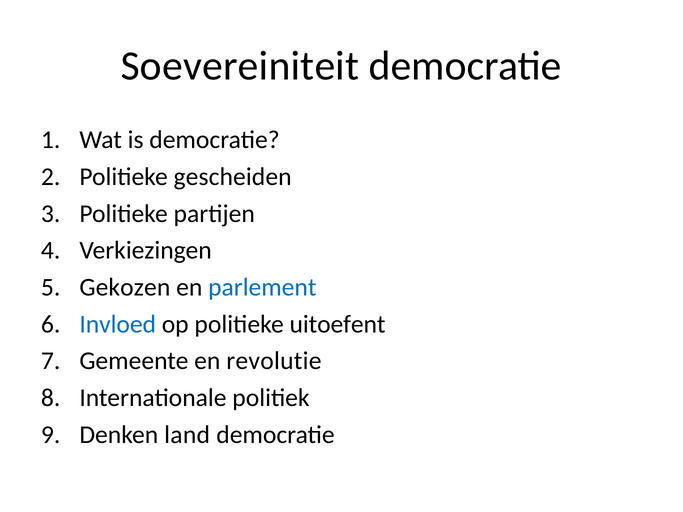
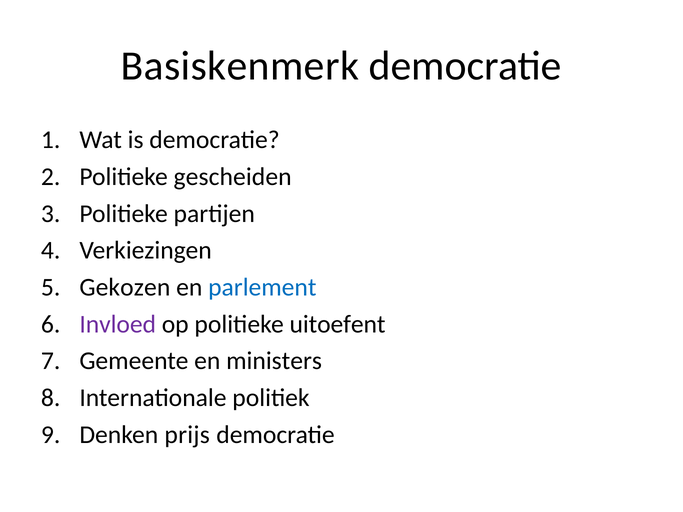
Soevereiniteit: Soevereiniteit -> Basiskenmerk
Invloed colour: blue -> purple
revolutie: revolutie -> ministers
land: land -> prijs
